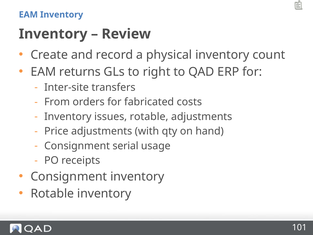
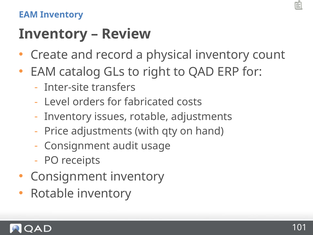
returns: returns -> catalog
From: From -> Level
serial: serial -> audit
